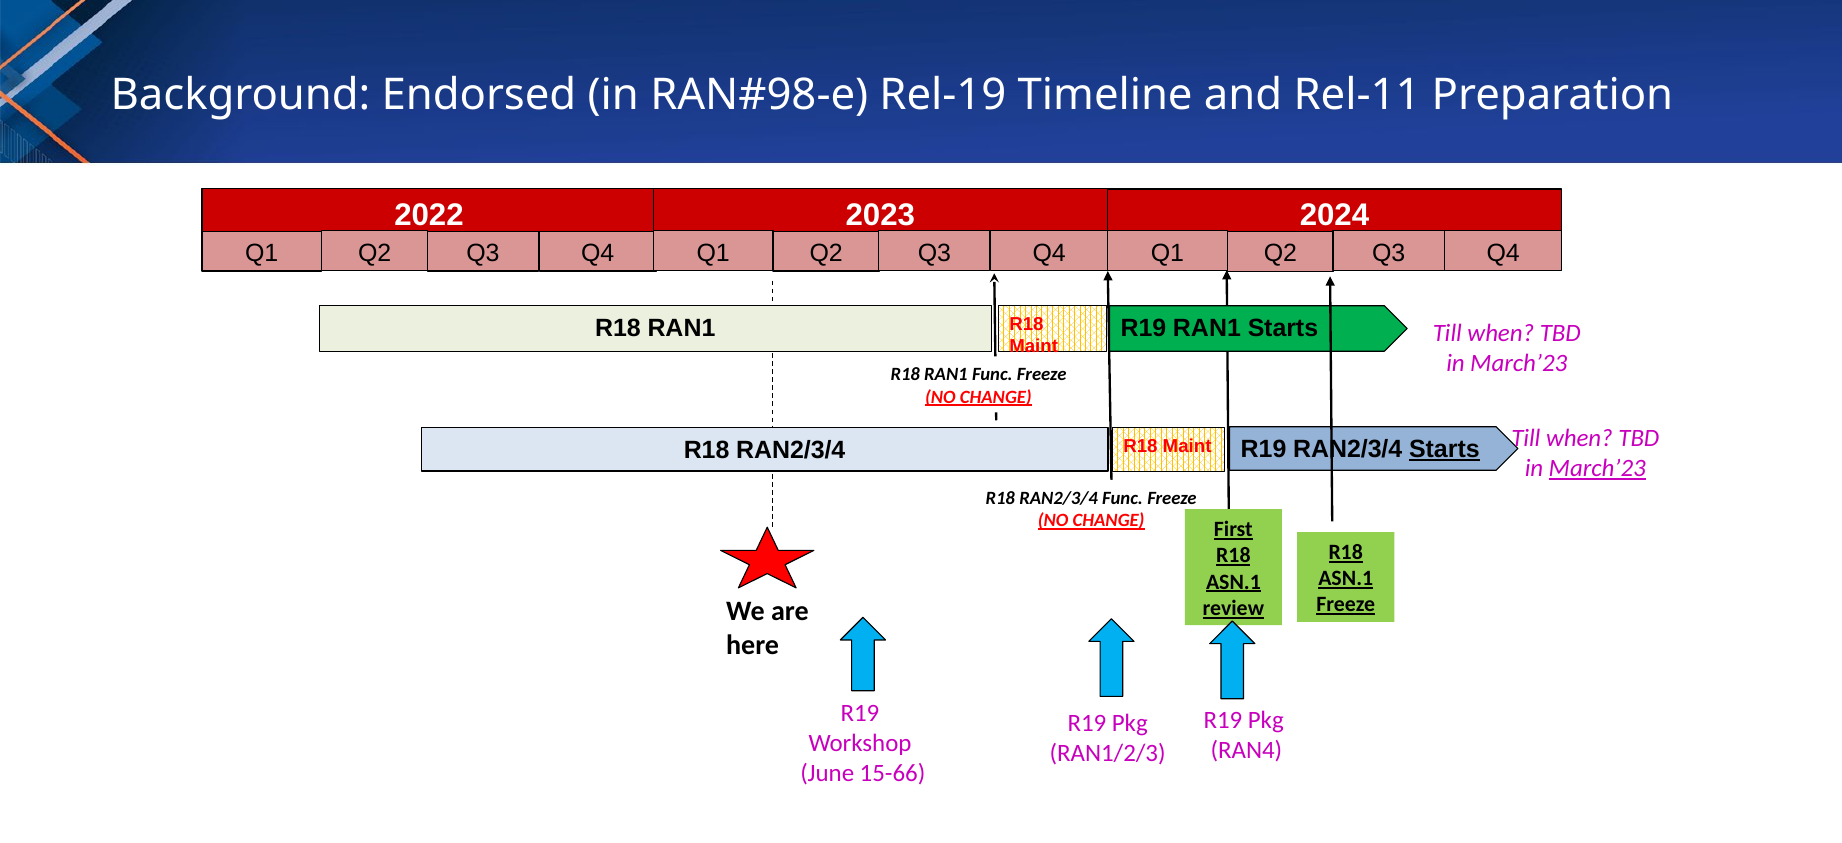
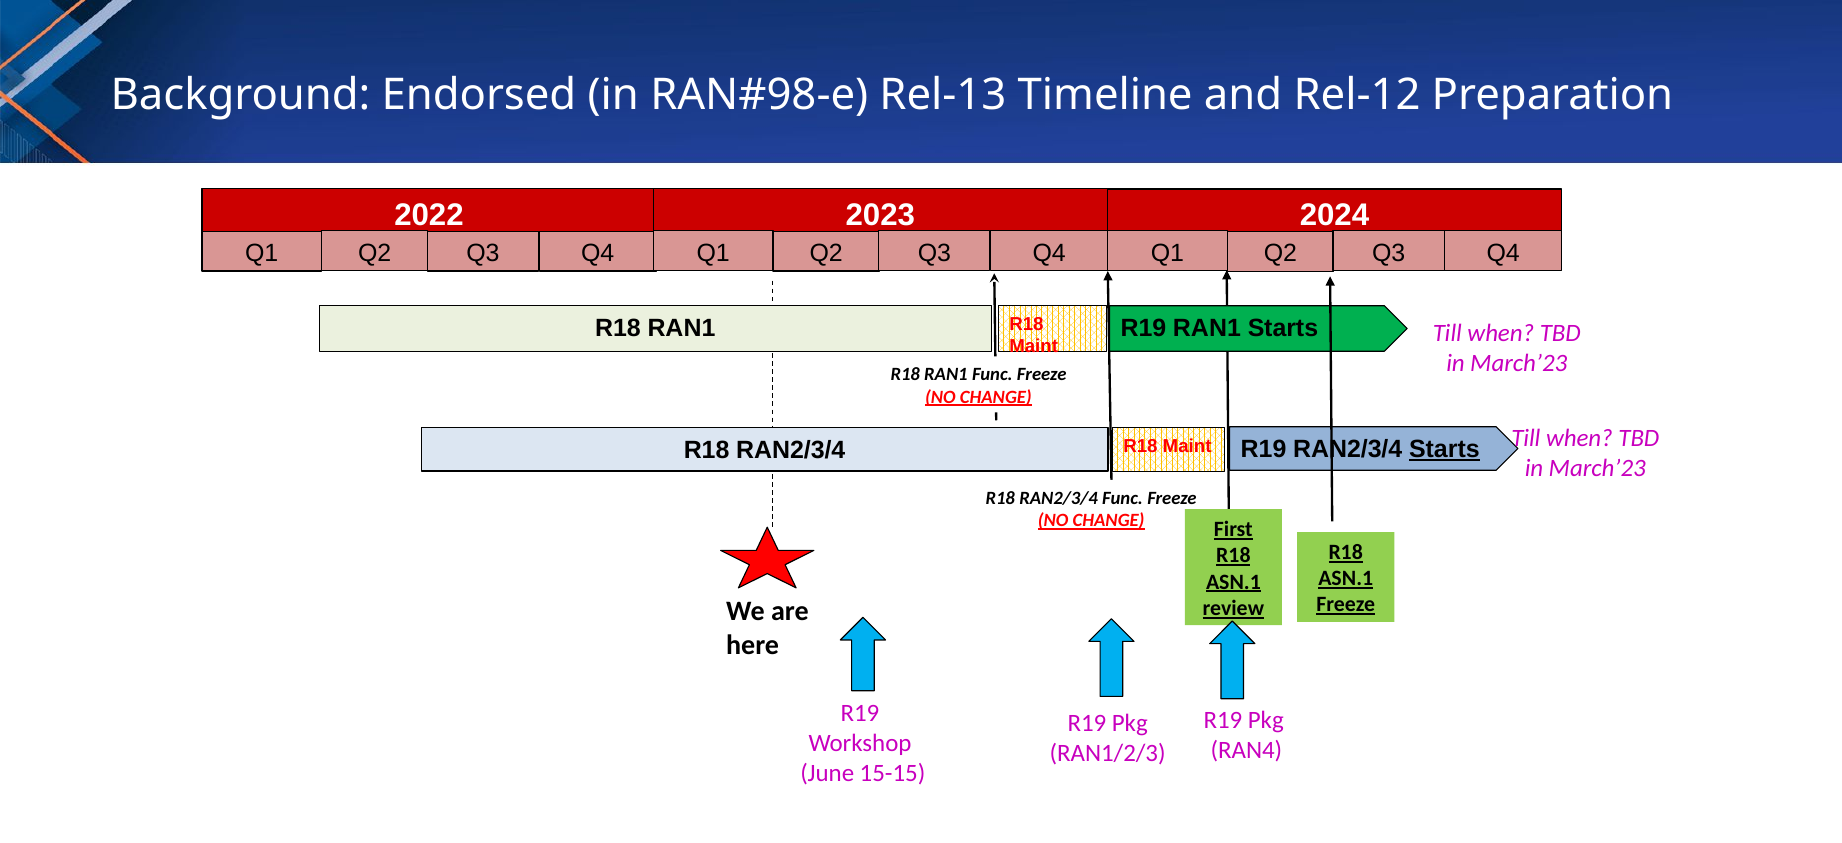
Rel-19: Rel-19 -> Rel-13
Rel-11: Rel-11 -> Rel-12
March’23 at (1597, 468) underline: present -> none
15-66: 15-66 -> 15-15
